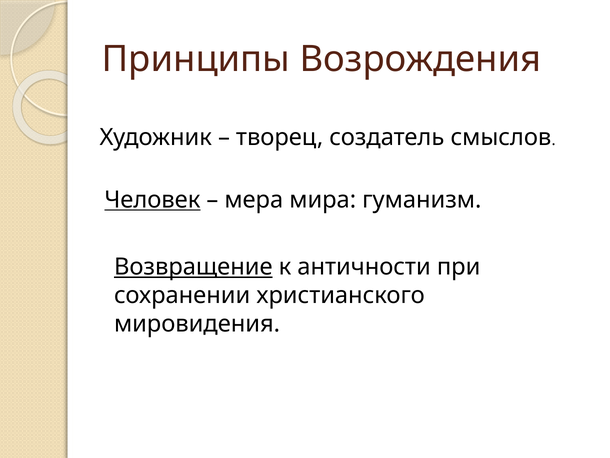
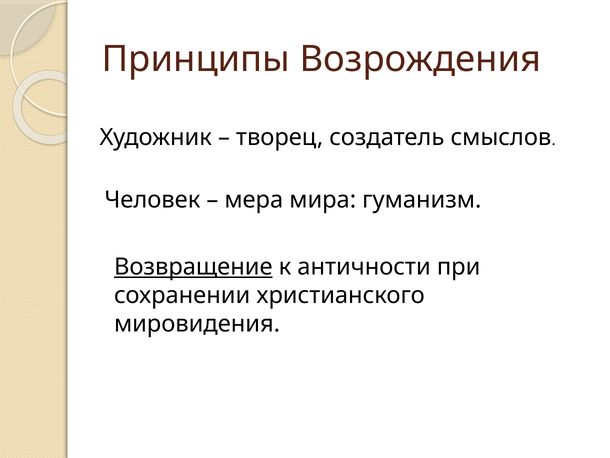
Человек underline: present -> none
